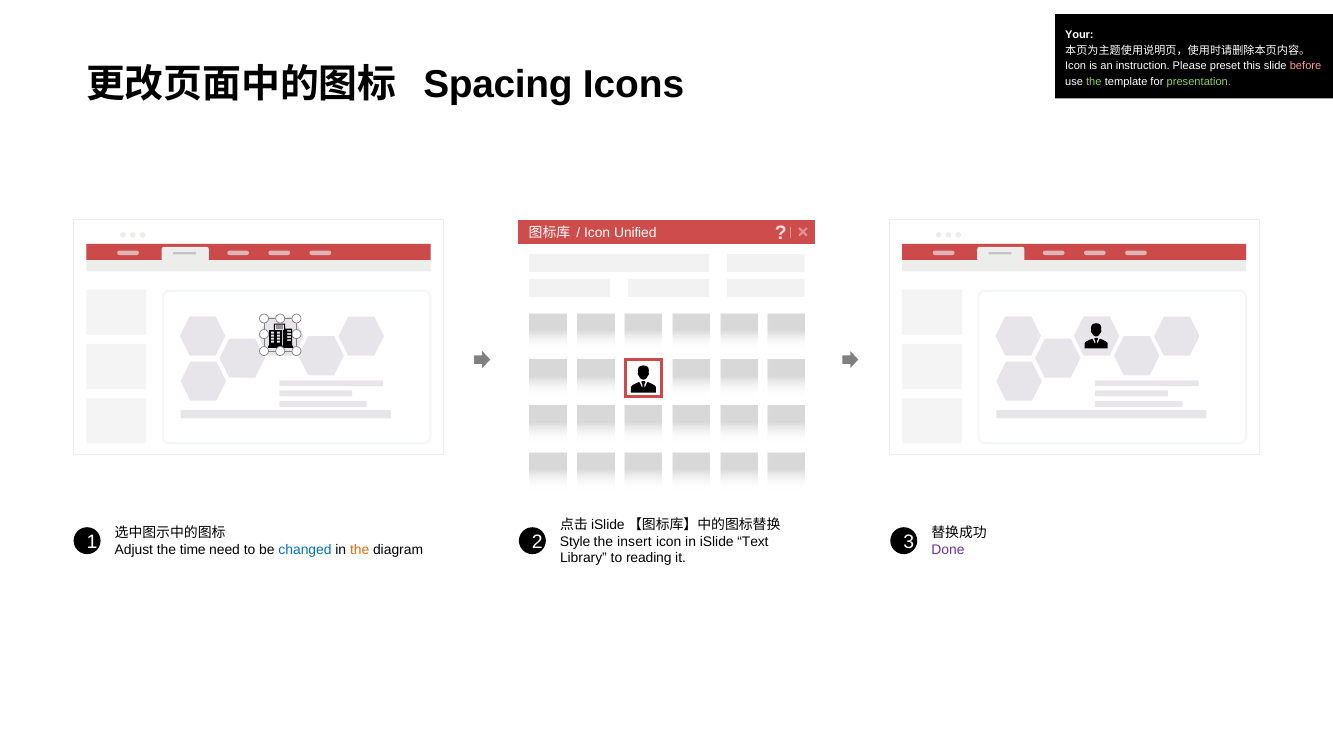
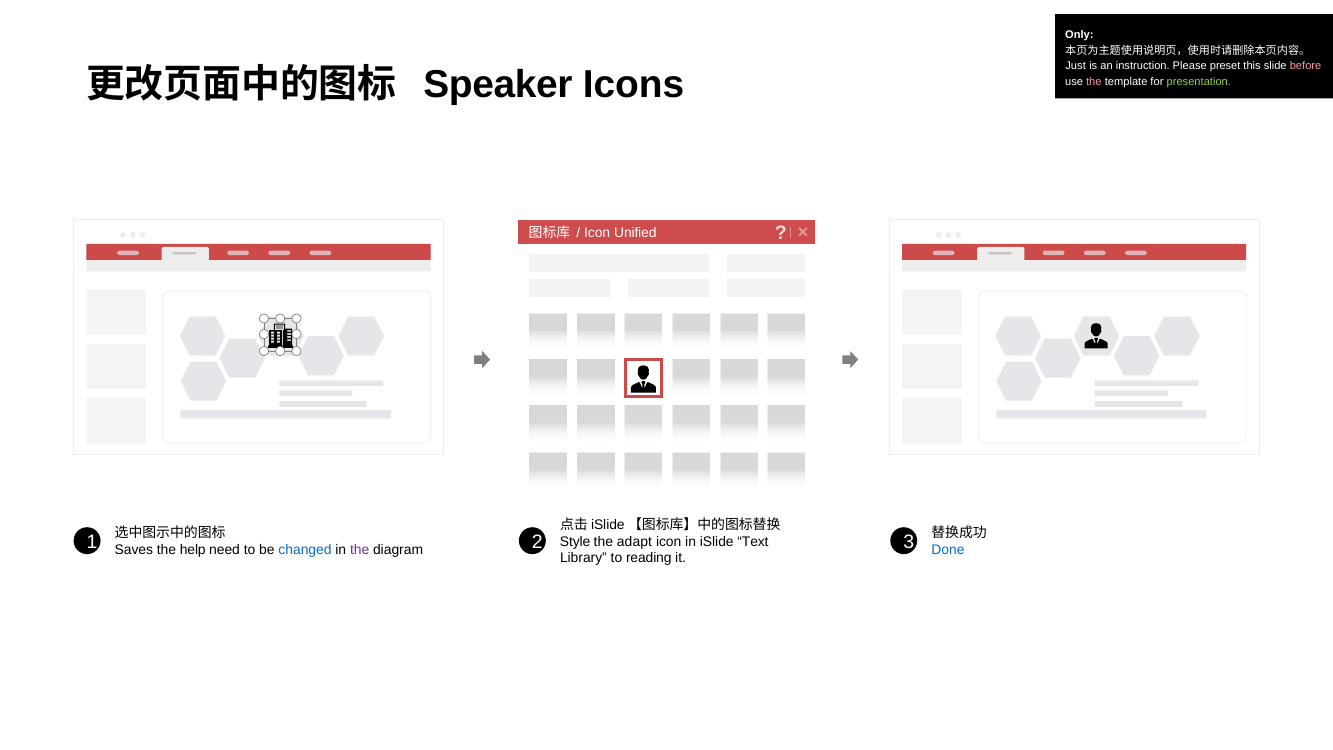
Your: Your -> Only
Icon at (1076, 66): Icon -> Just
Spacing: Spacing -> Speaker
the at (1094, 82) colour: light green -> pink
insert: insert -> adapt
Adjust: Adjust -> Saves
time: time -> help
the at (360, 550) colour: orange -> purple
Done colour: purple -> blue
